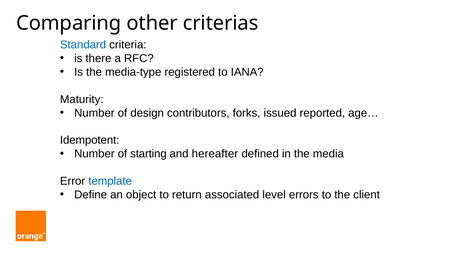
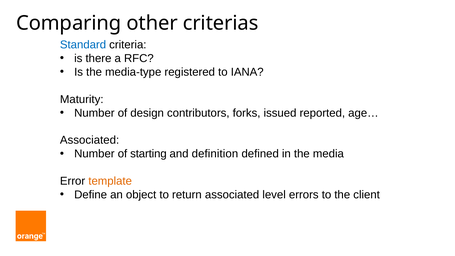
Idempotent at (90, 140): Idempotent -> Associated
hereafter: hereafter -> definition
template colour: blue -> orange
